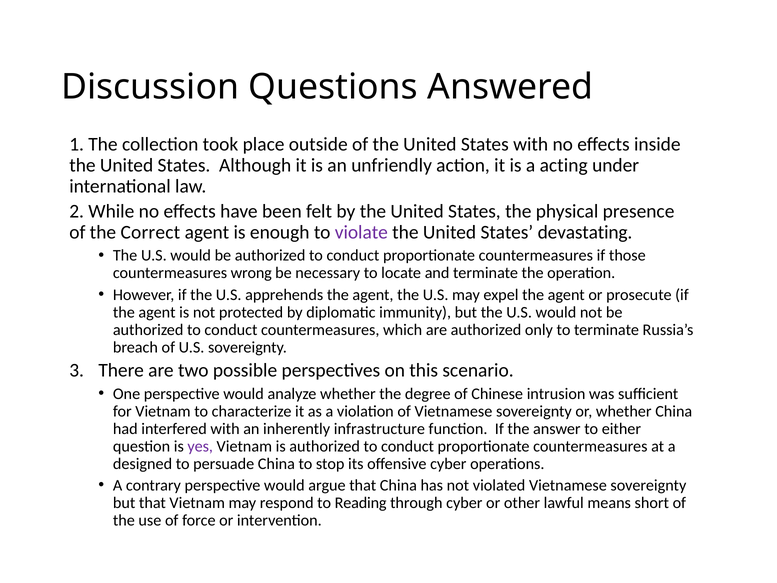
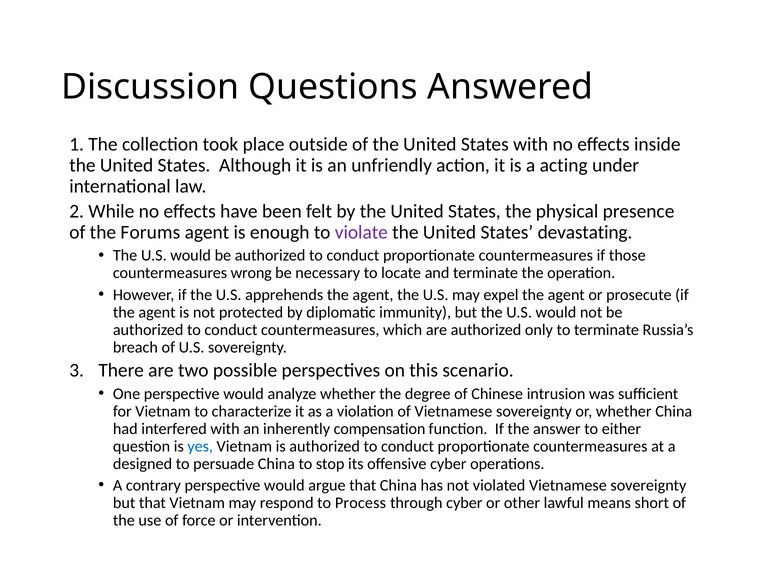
Correct: Correct -> Forums
infrastructure: infrastructure -> compensation
yes colour: purple -> blue
Reading: Reading -> Process
